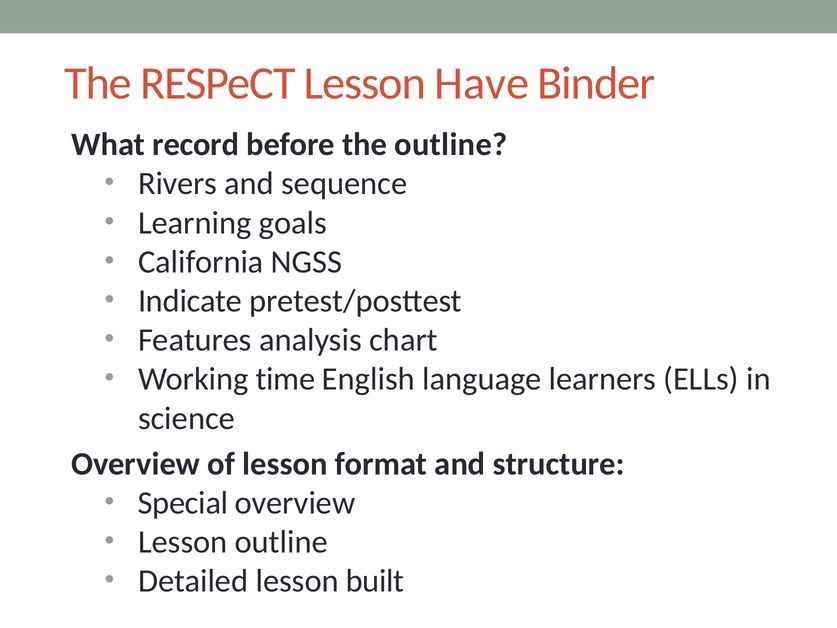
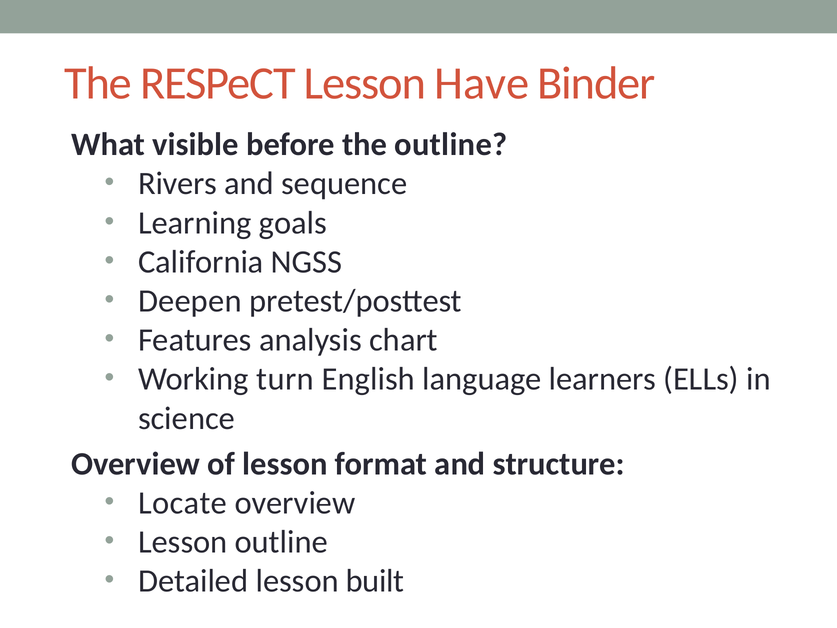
record: record -> visible
Indicate: Indicate -> Deepen
time: time -> turn
Special: Special -> Locate
